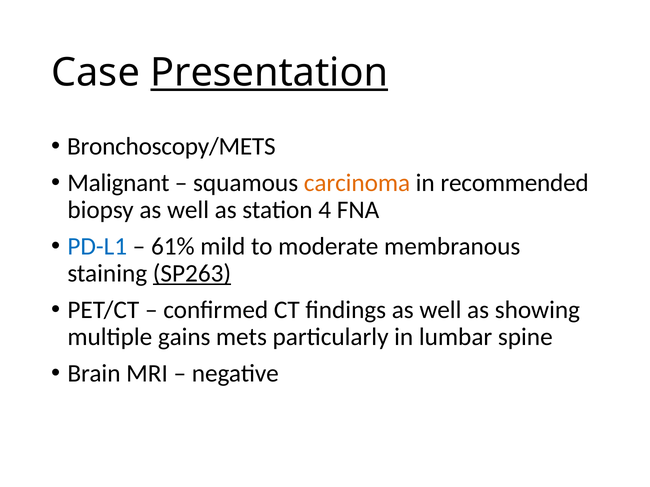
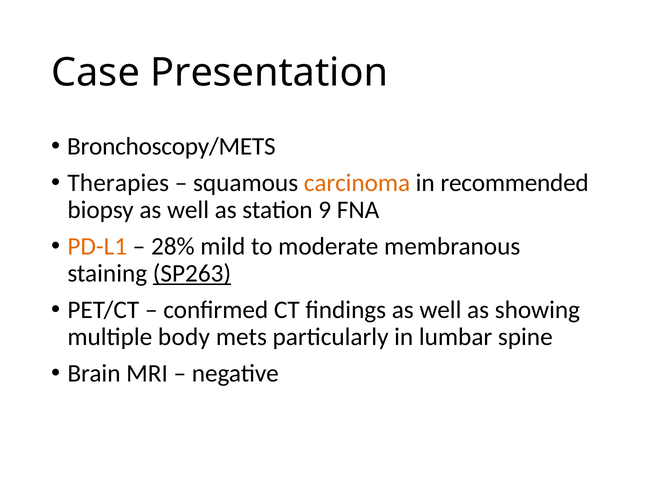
Presentation underline: present -> none
Malignant: Malignant -> Therapies
4: 4 -> 9
PD-L1 colour: blue -> orange
61%: 61% -> 28%
gains: gains -> body
